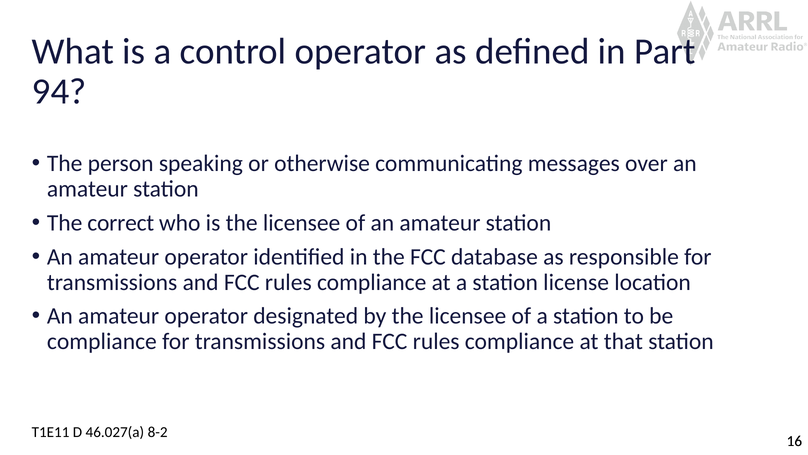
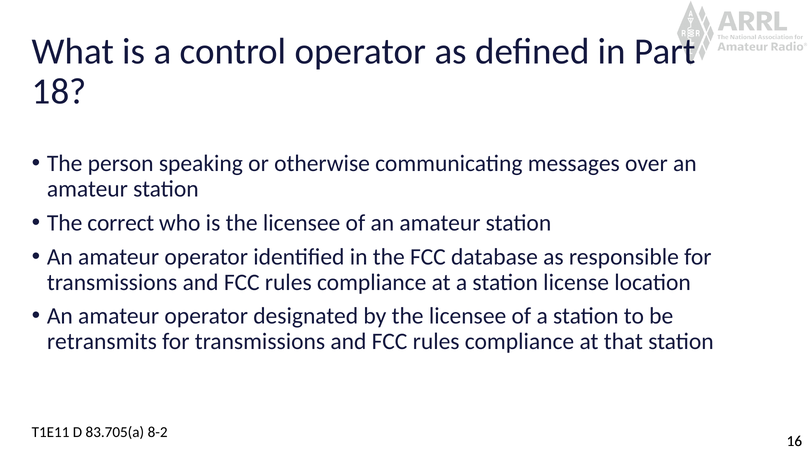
94: 94 -> 18
compliance at (102, 341): compliance -> retransmits
46.027(a: 46.027(a -> 83.705(a
